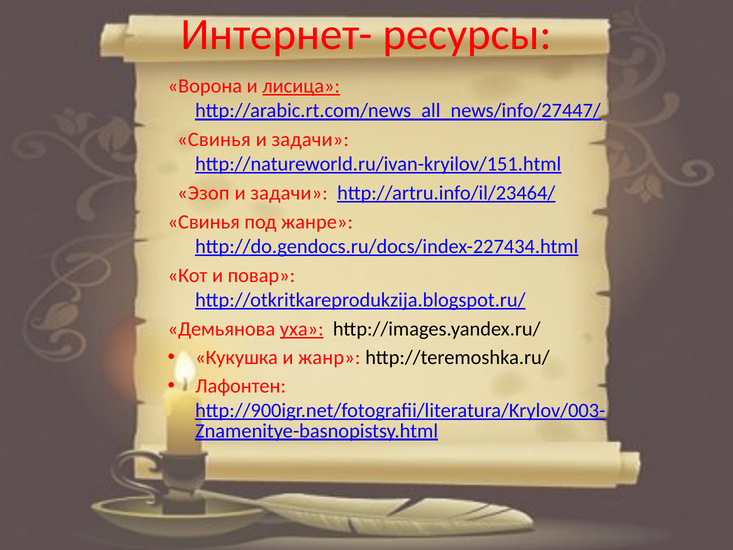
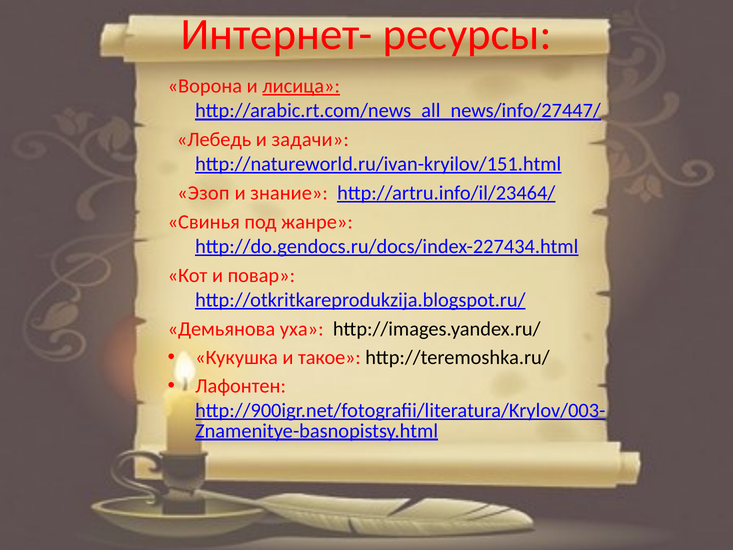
Свинья at (214, 139): Свинья -> Лебедь
задачи at (289, 193): задачи -> знание
уха underline: present -> none
жанр: жанр -> такое
